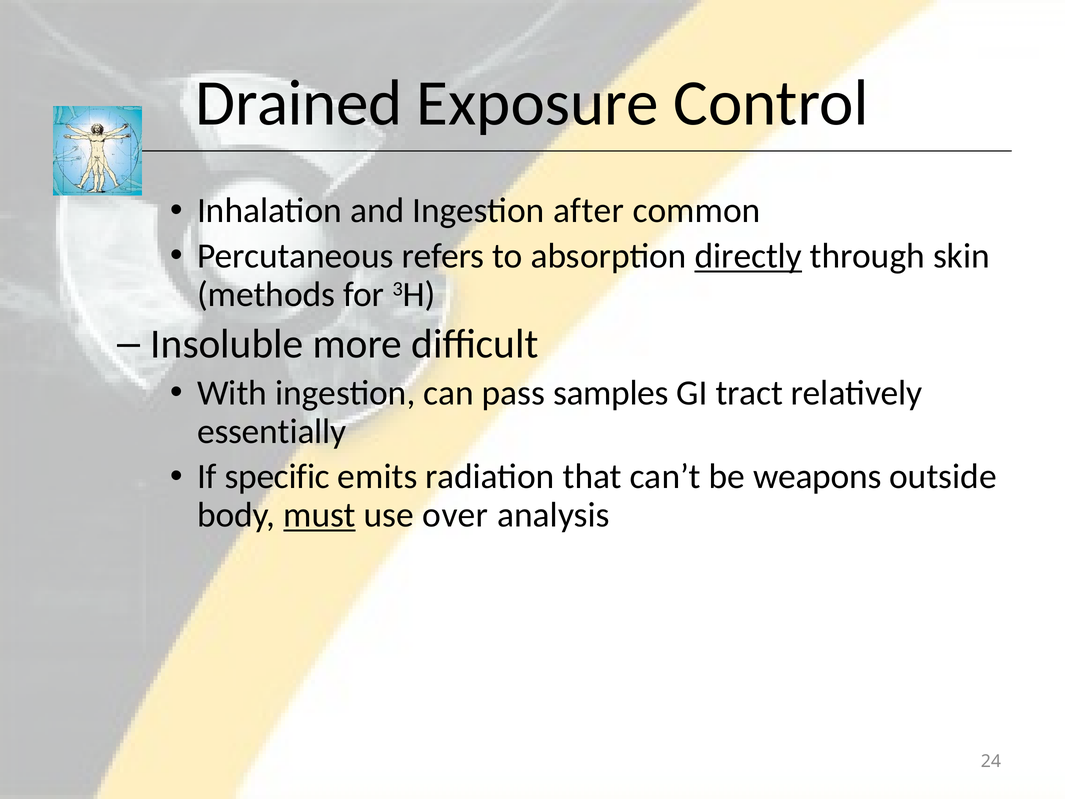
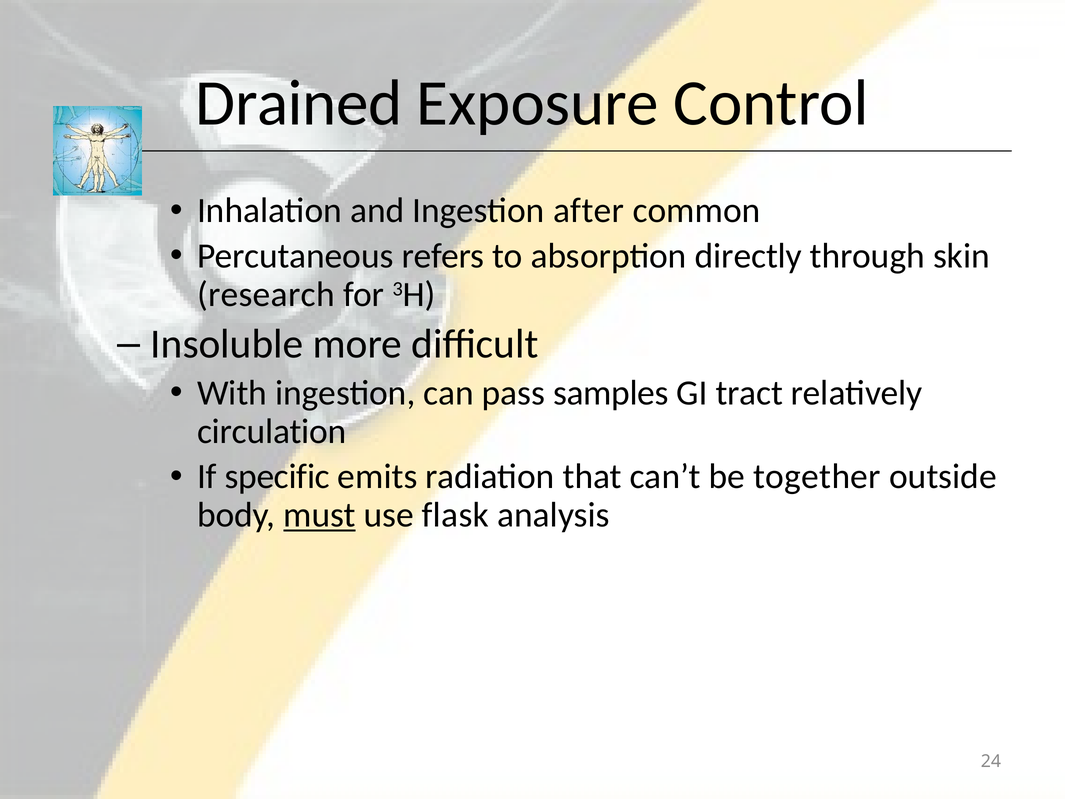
directly underline: present -> none
methods: methods -> research
essentially: essentially -> circulation
weapons: weapons -> together
over: over -> flask
